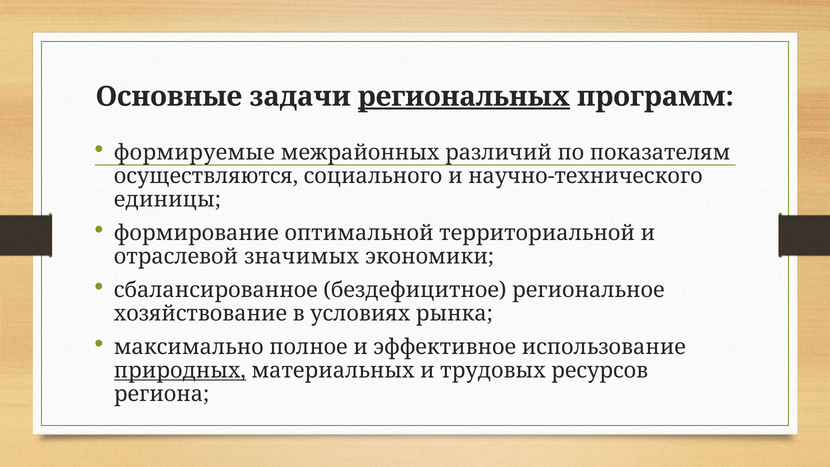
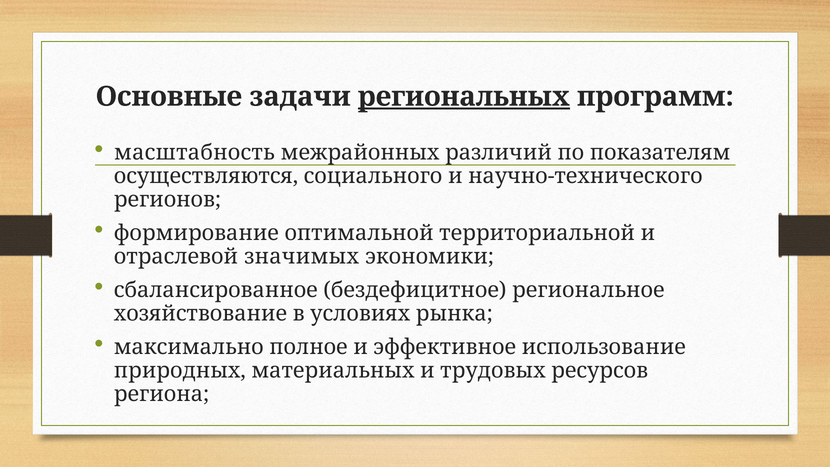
формируемые: формируемые -> масштабность
единицы: единицы -> регионов
природных underline: present -> none
